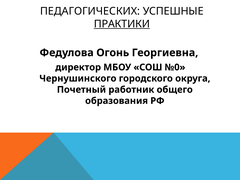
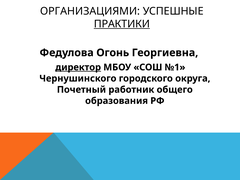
ПЕДАГОГИЧЕСКИХ: ПЕДАГОГИЧЕСКИХ -> ОРГАНИЗАЦИЯМИ
директор underline: none -> present
№0: №0 -> №1
